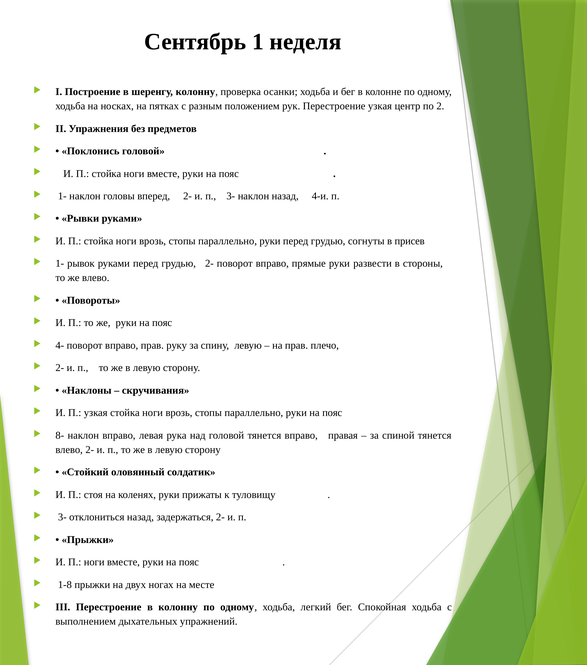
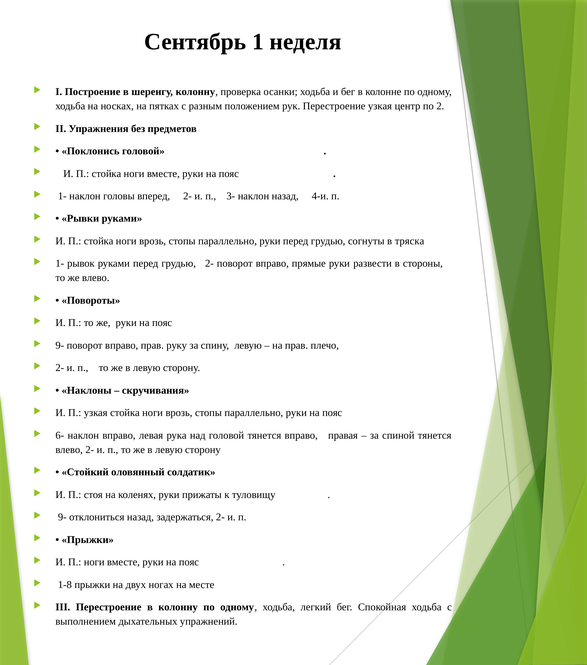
присев: присев -> тряска
4- at (60, 345): 4- -> 9-
8-: 8- -> 6-
3- at (62, 517): 3- -> 9-
